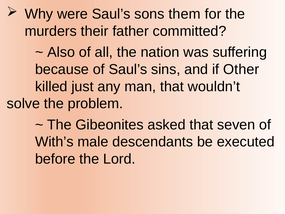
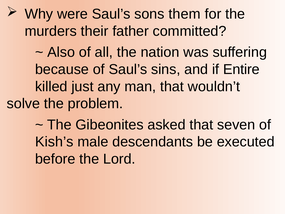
Other: Other -> Entire
With’s: With’s -> Kish’s
